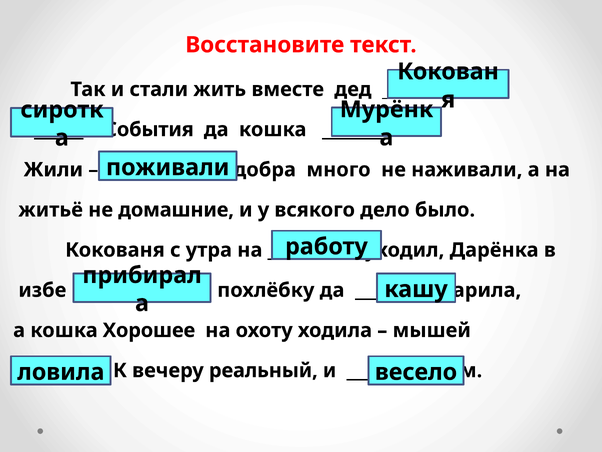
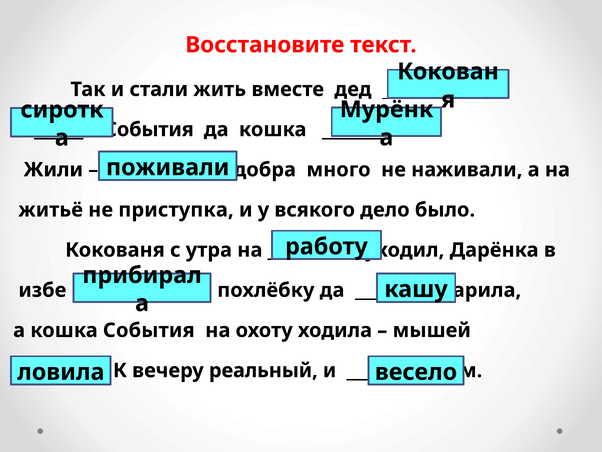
домашние: домашние -> приступка
кошка Хорошее: Хорошее -> События
